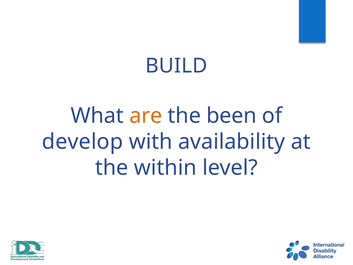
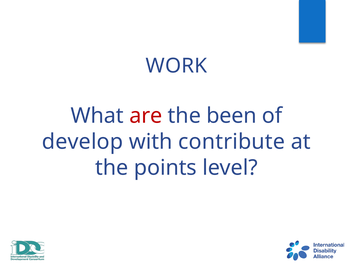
BUILD: BUILD -> WORK
are colour: orange -> red
availability: availability -> contribute
within: within -> points
